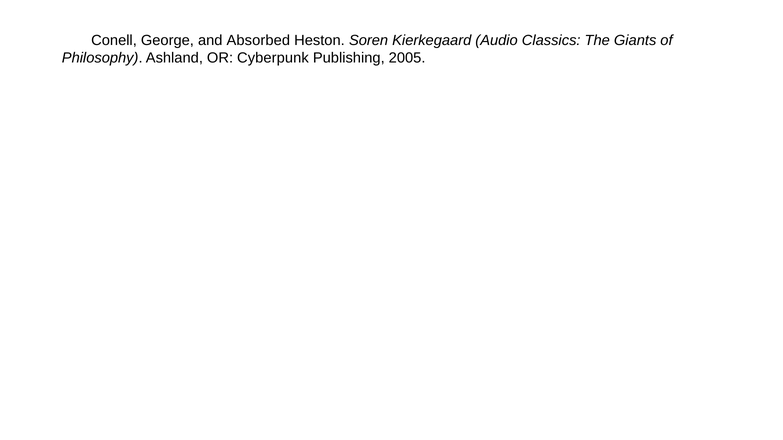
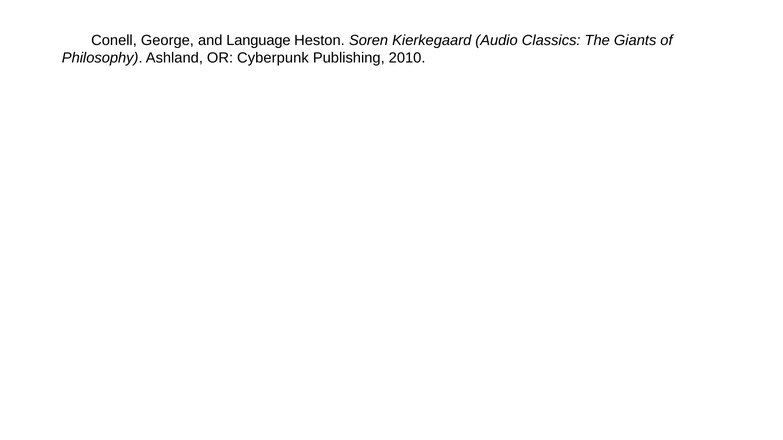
Absorbed: Absorbed -> Language
2005: 2005 -> 2010
